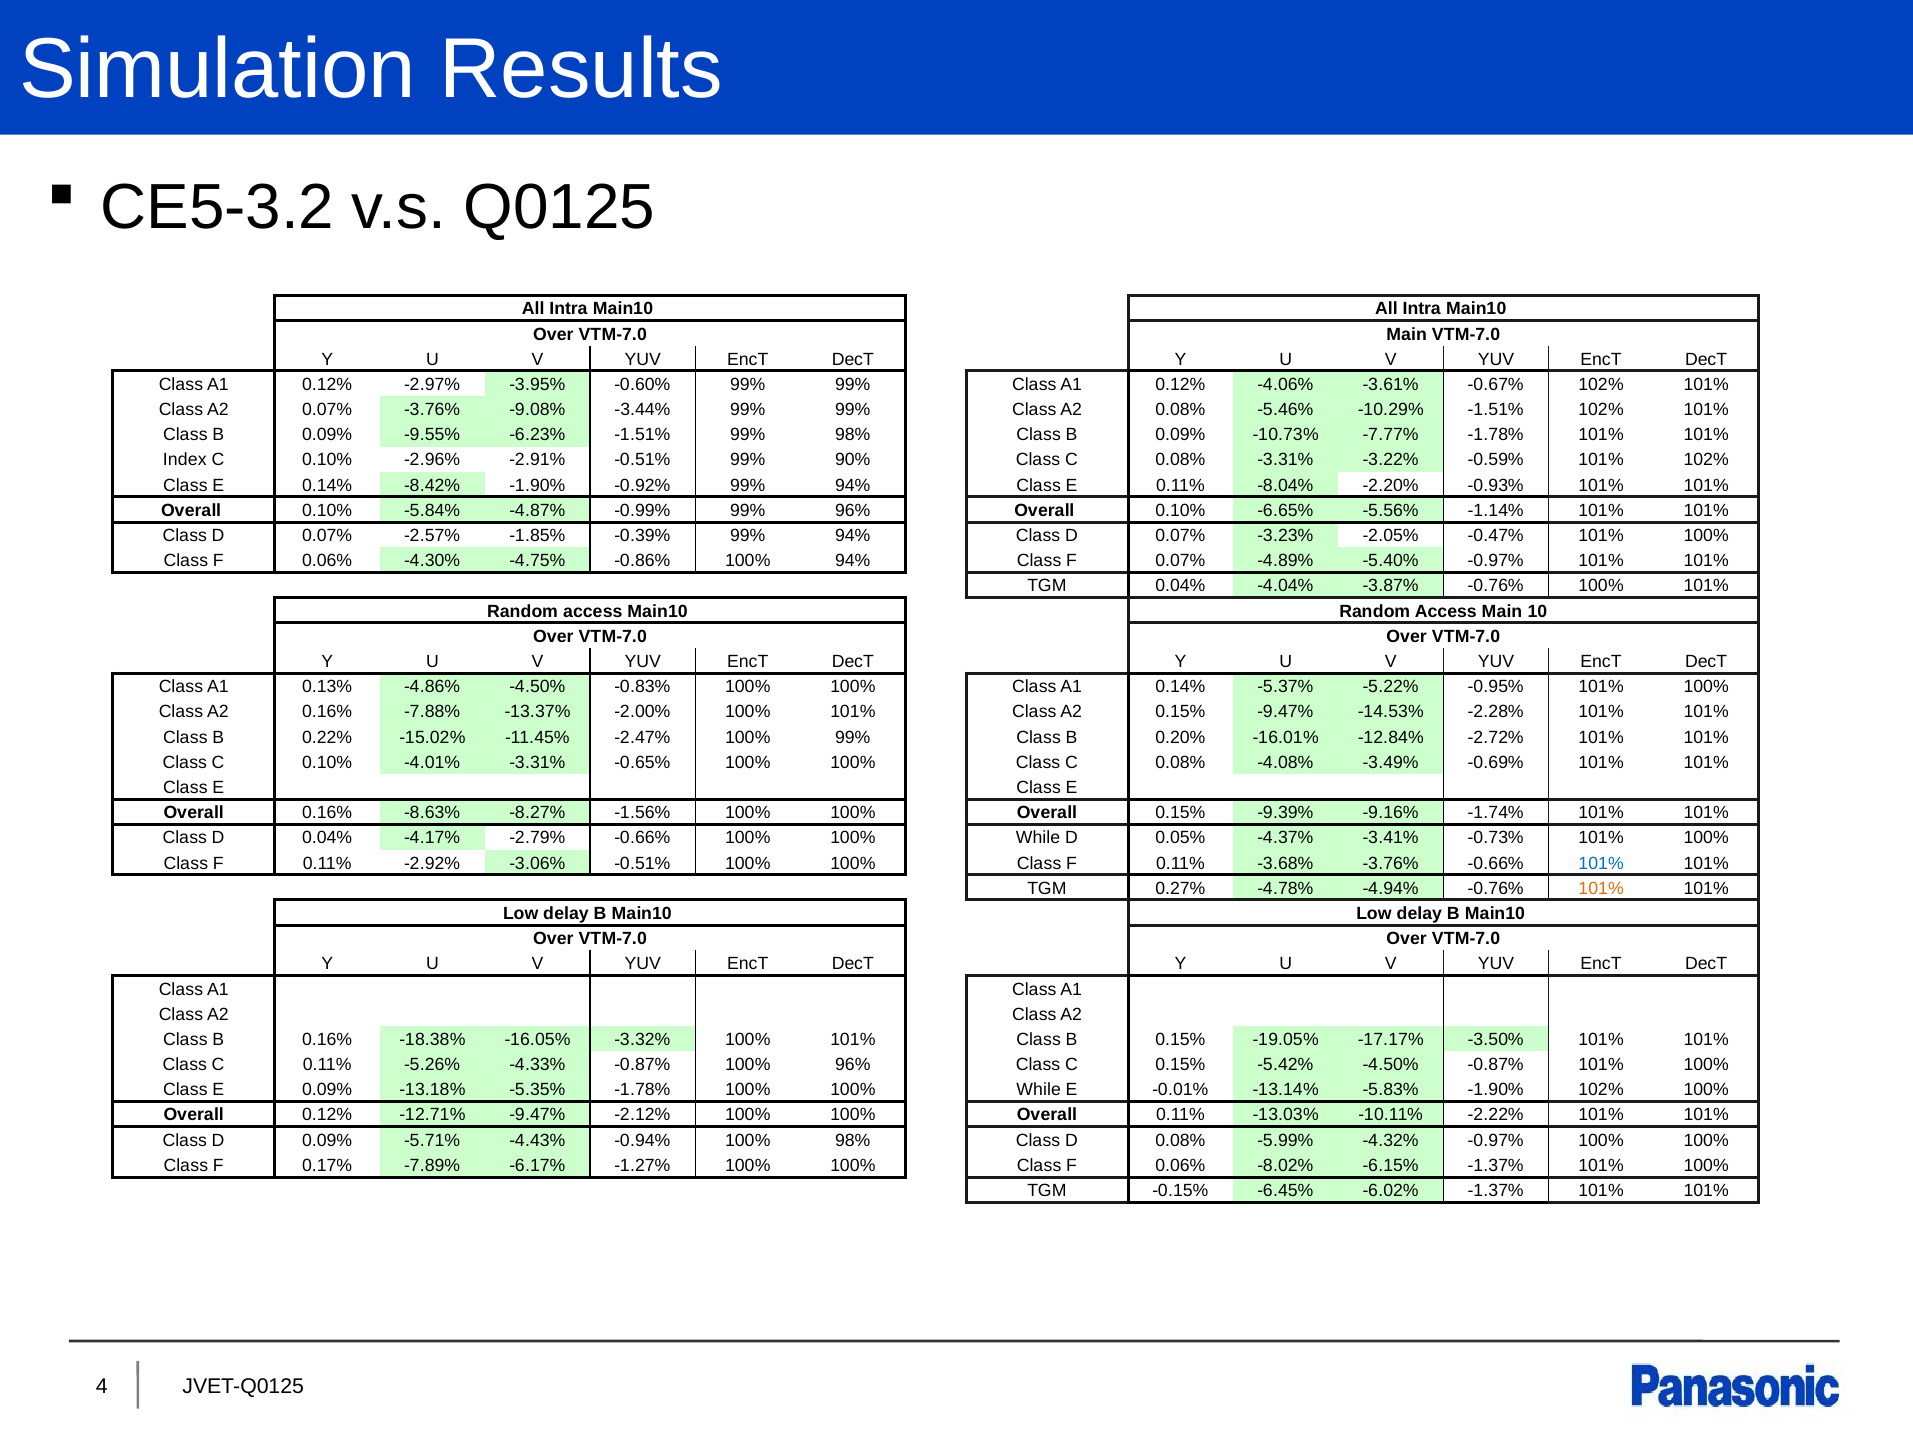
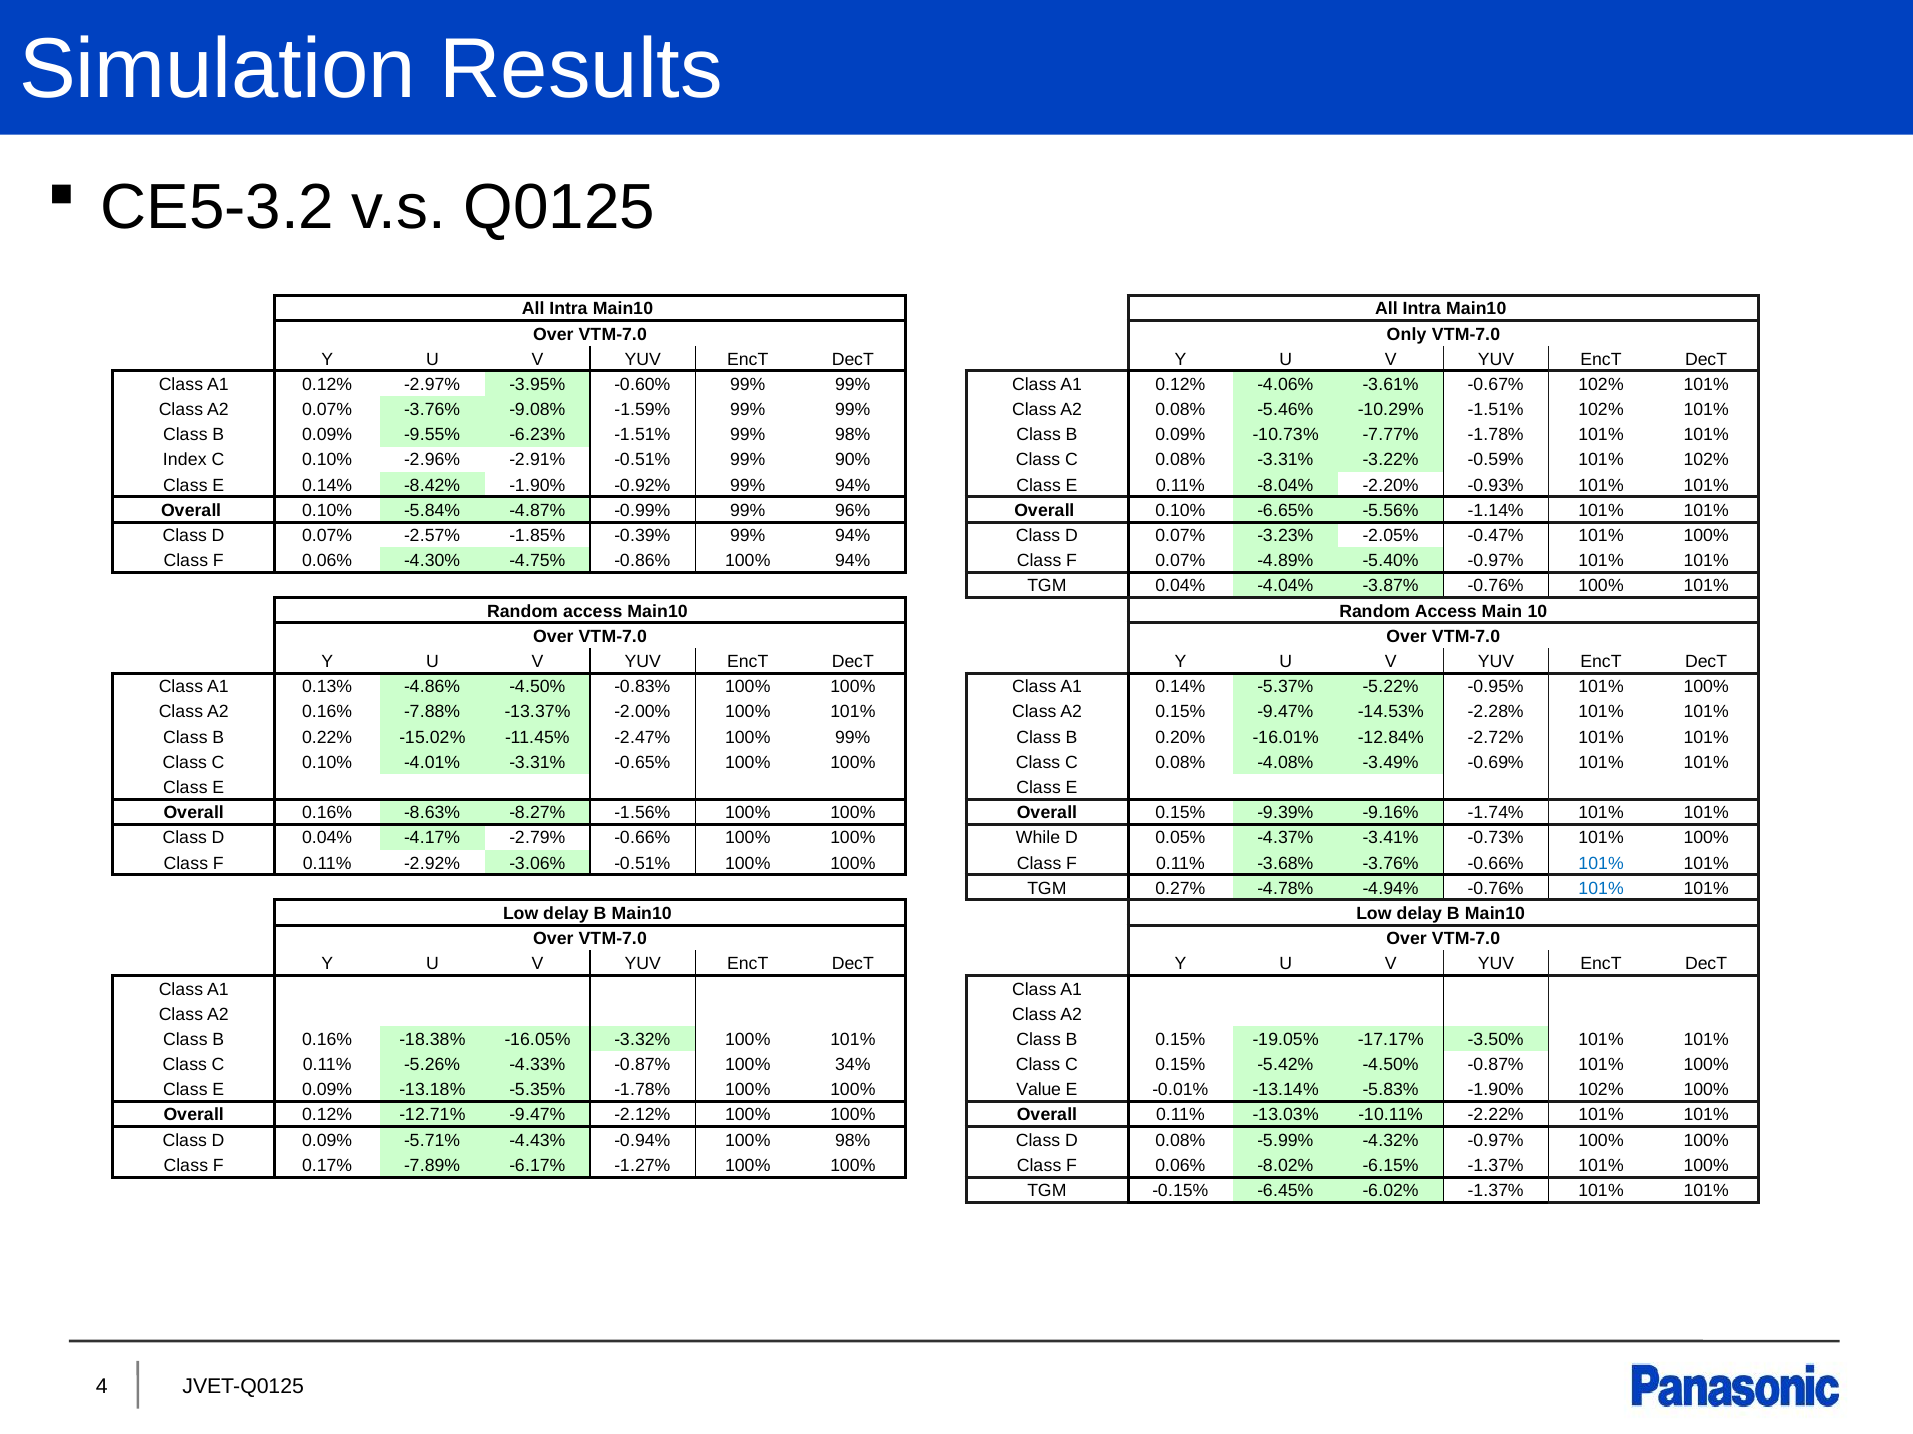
Main at (1407, 334): Main -> Only
-3.44%: -3.44% -> -1.59%
101% at (1601, 889) colour: orange -> blue
100% 96%: 96% -> 34%
While at (1039, 1091): While -> Value
